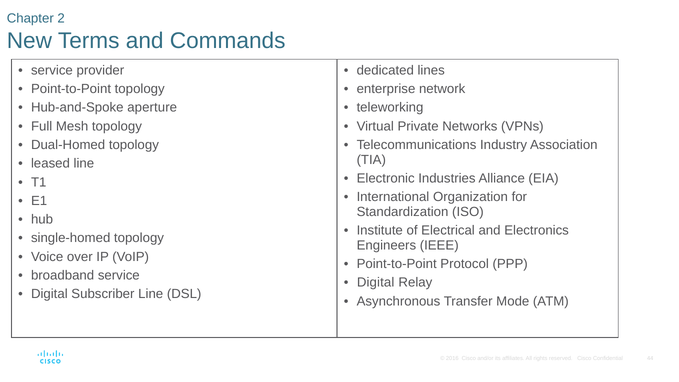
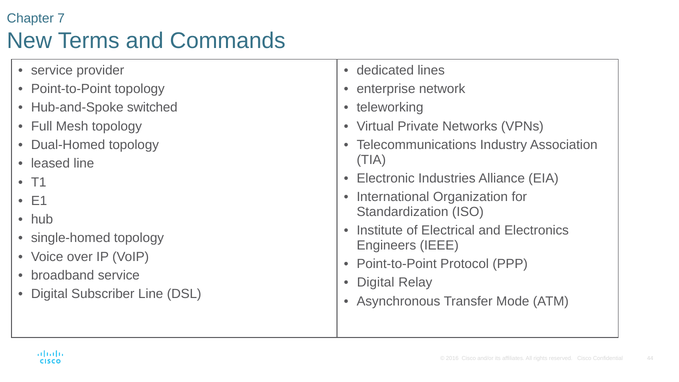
2: 2 -> 7
aperture: aperture -> switched
